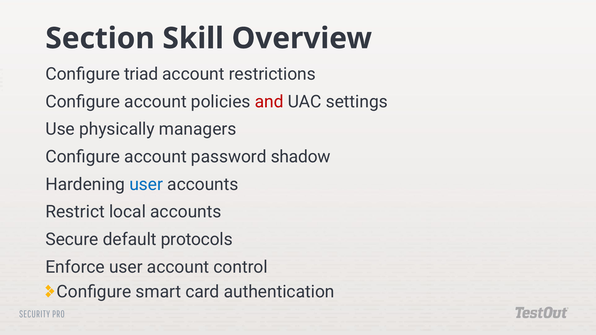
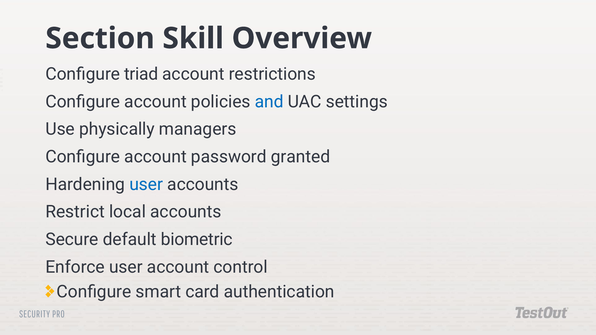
and colour: red -> blue
shadow: shadow -> granted
protocols: protocols -> biometric
